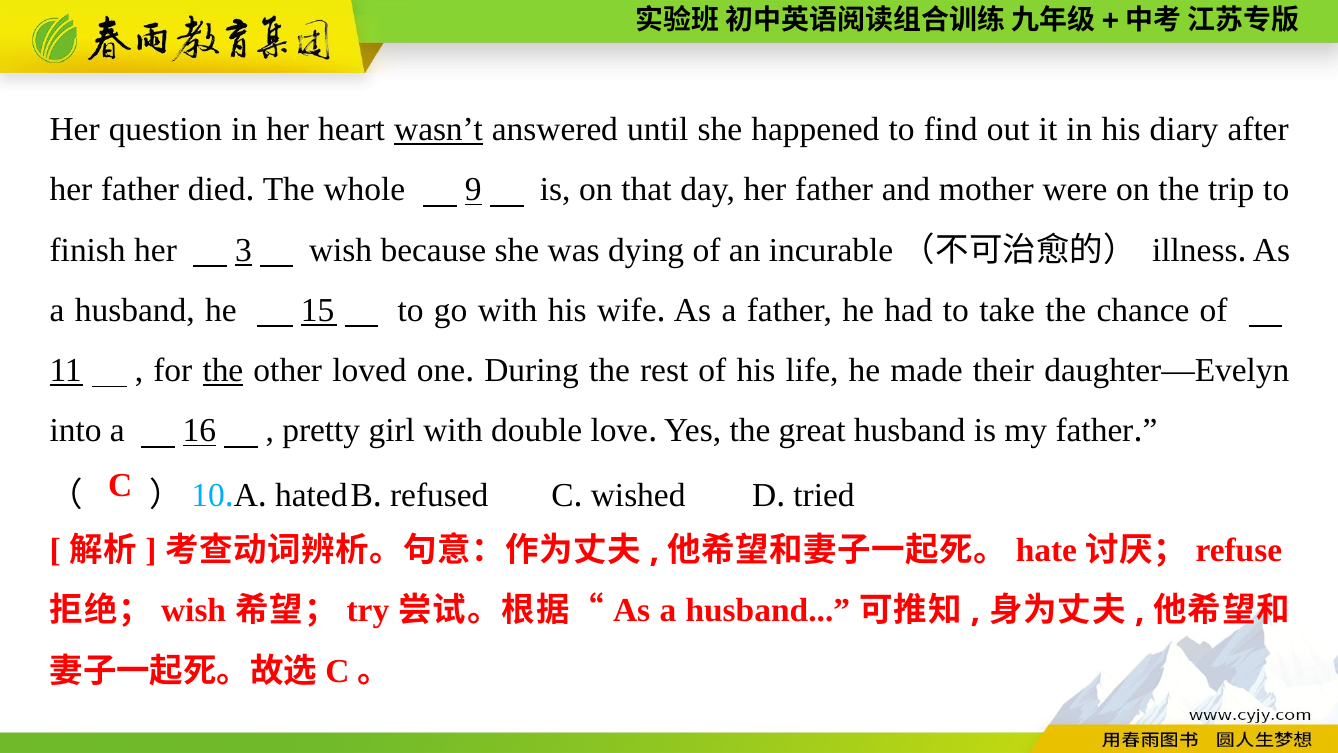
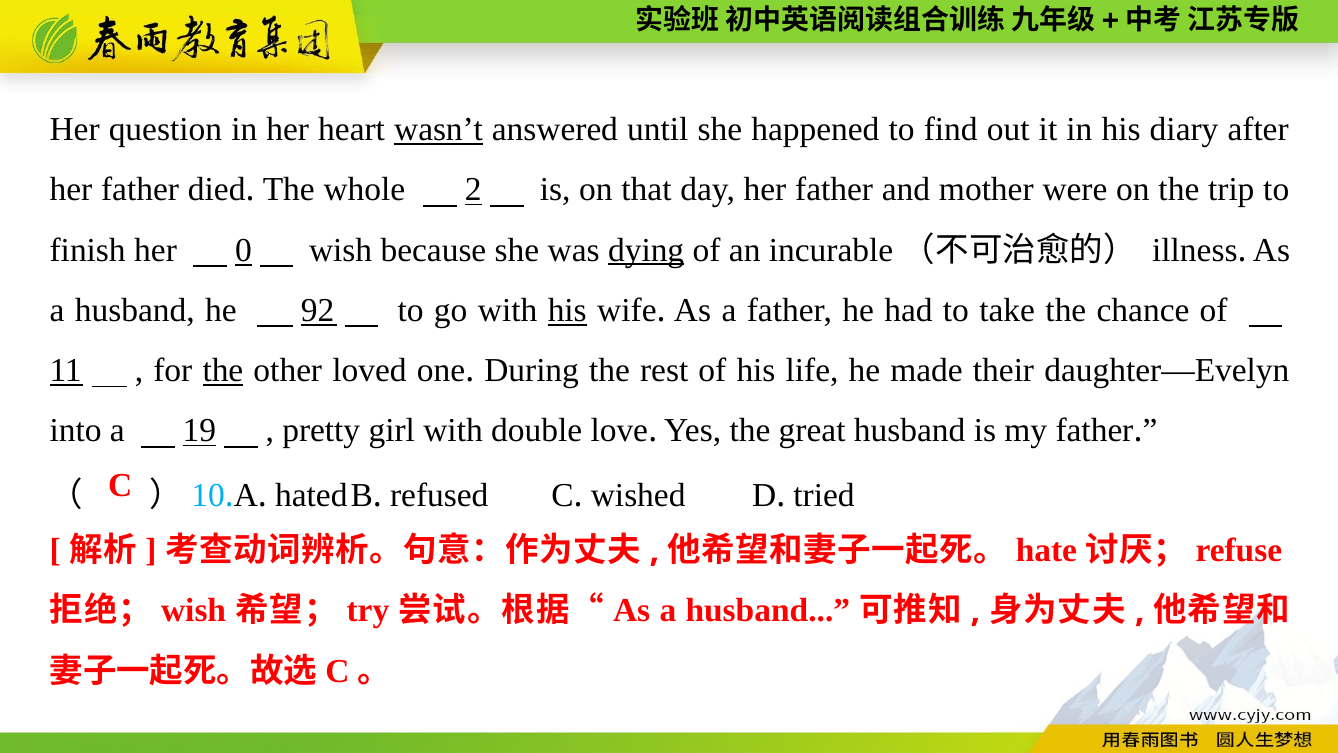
9: 9 -> 2
3: 3 -> 0
dying underline: none -> present
15: 15 -> 92
his at (567, 310) underline: none -> present
16: 16 -> 19
